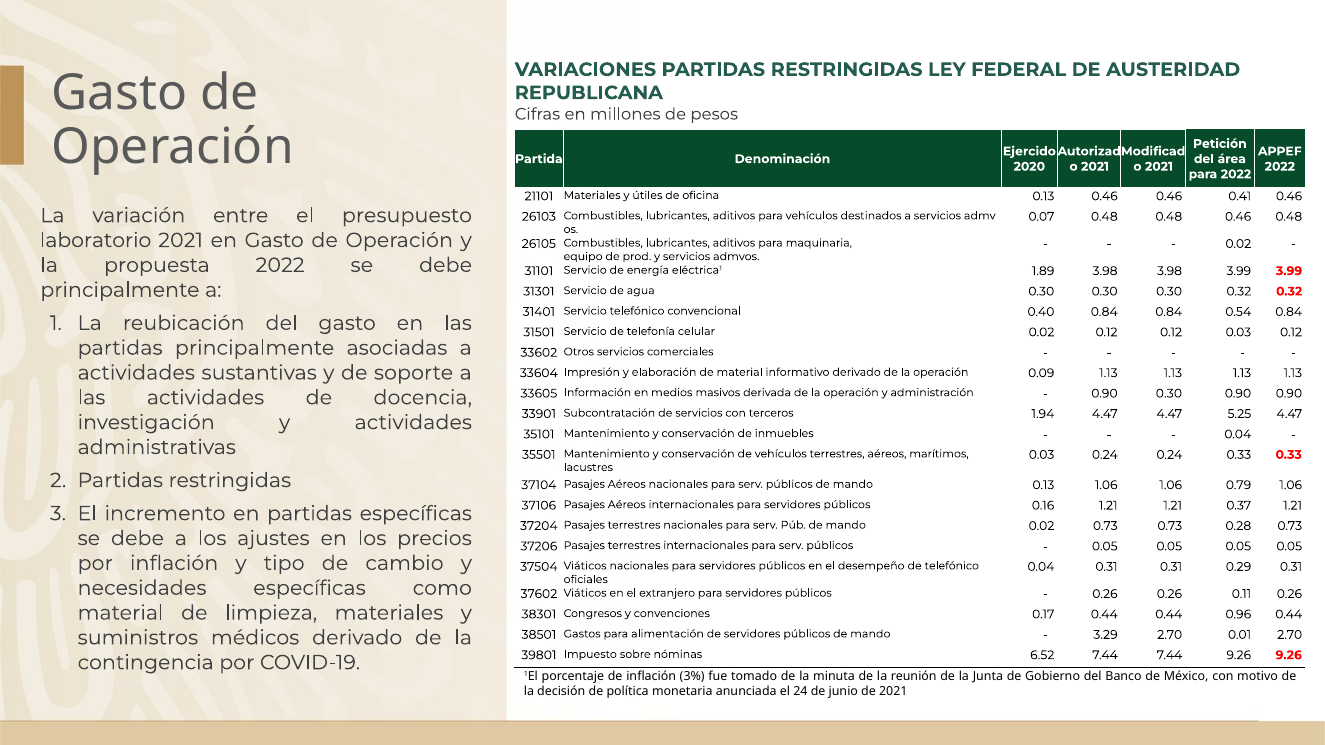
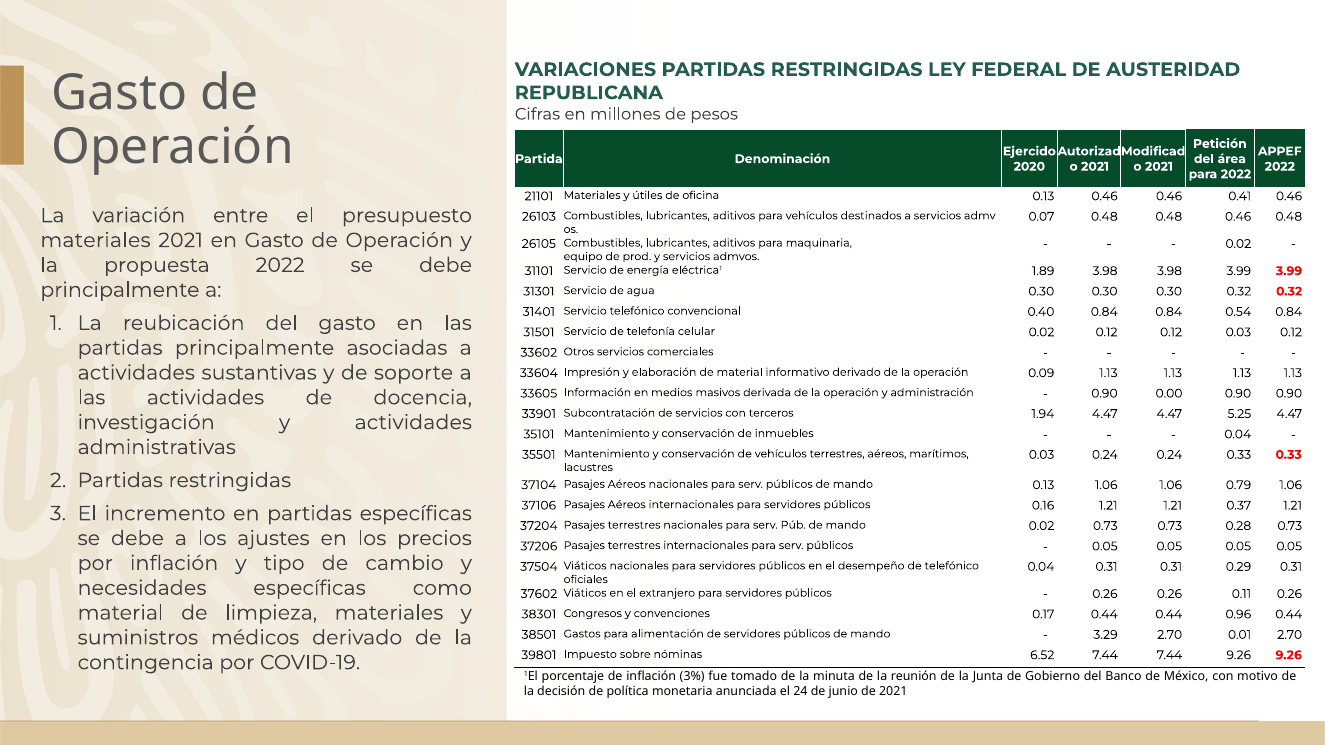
laboratorio at (96, 240): laboratorio -> materiales
0.90 0.30: 0.30 -> 0.00
